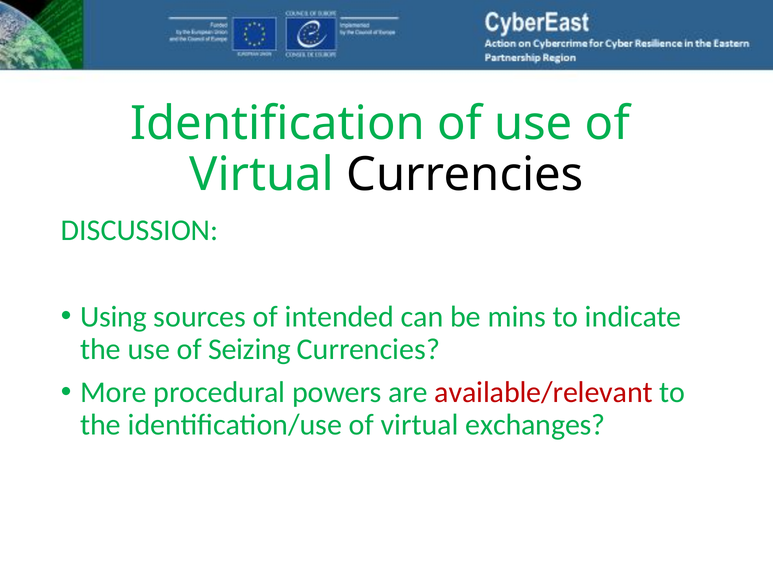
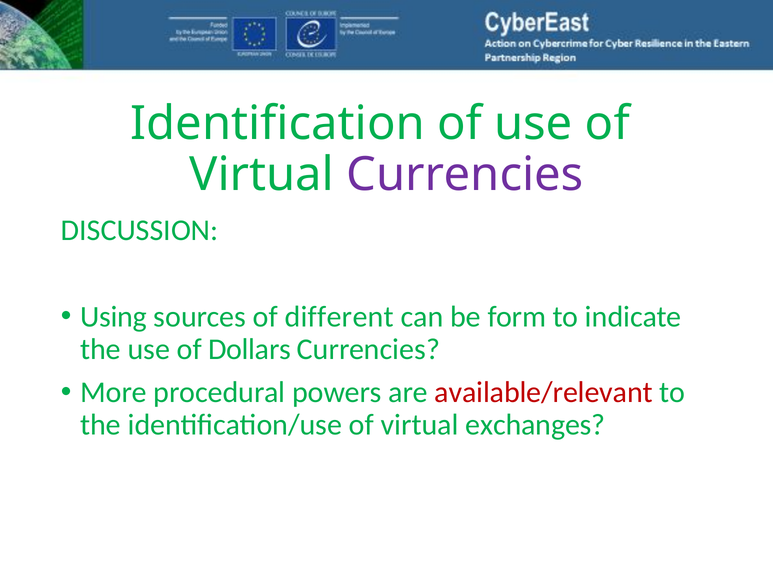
Currencies at (465, 175) colour: black -> purple
intended: intended -> different
mins: mins -> form
Seizing: Seizing -> Dollars
